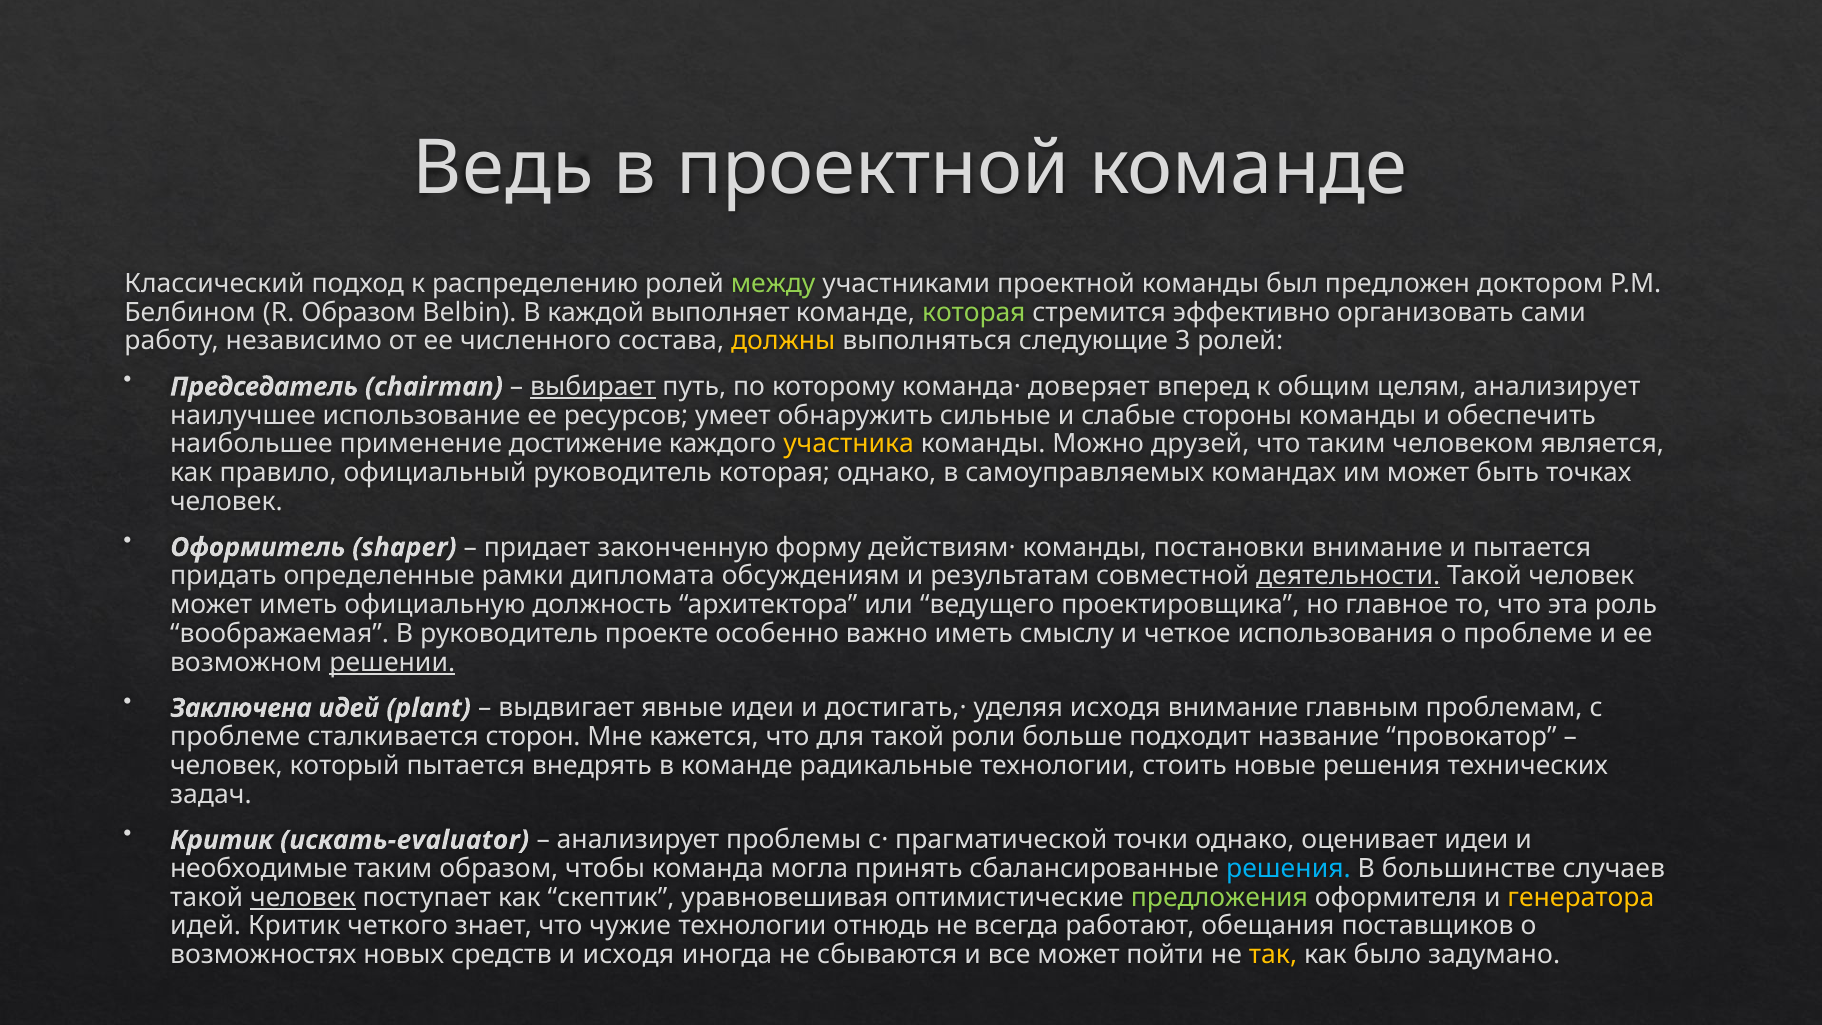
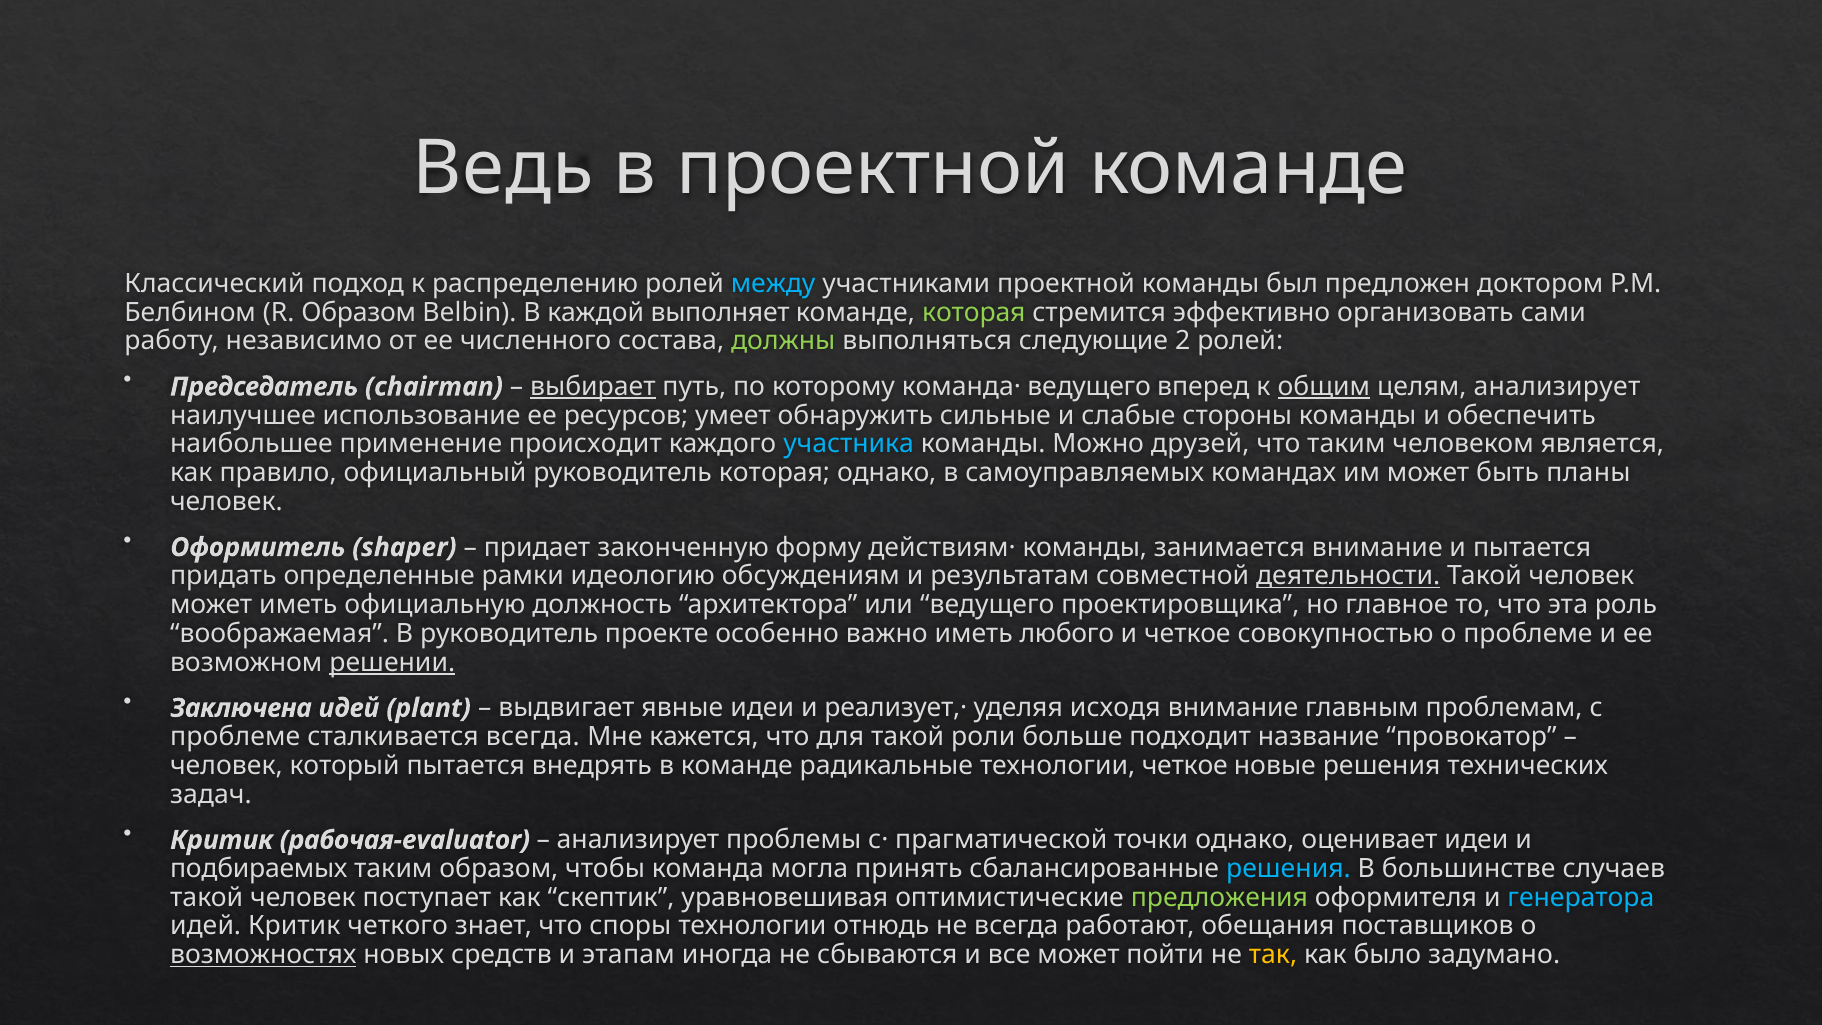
между colour: light green -> light blue
должны colour: yellow -> light green
3: 3 -> 2
команда· доверяет: доверяет -> ведущего
общим underline: none -> present
достижение: достижение -> происходит
участника colour: yellow -> light blue
точках: точках -> планы
постановки: постановки -> занимается
дипломата: дипломата -> идеологию
смыслу: смыслу -> любого
использования: использования -> совокупностью
достигать,·: достигать,· -> реализует,·
сталкивается сторон: сторон -> всегда
технологии стоить: стоить -> четкое
искать-evaluator: искать-evaluator -> рабочая-evaluator
необходимые: необходимые -> подбираемых
человек at (303, 897) underline: present -> none
генератора colour: yellow -> light blue
чужие: чужие -> споры
возможностях underline: none -> present
и исходя: исходя -> этапам
